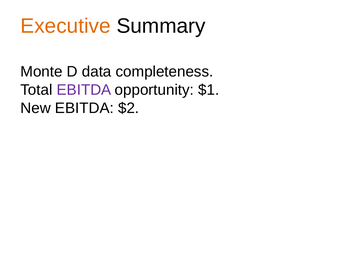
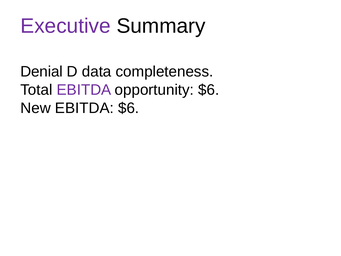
Executive colour: orange -> purple
Monte: Monte -> Denial
opportunity $1: $1 -> $6
EBITDA $2: $2 -> $6
